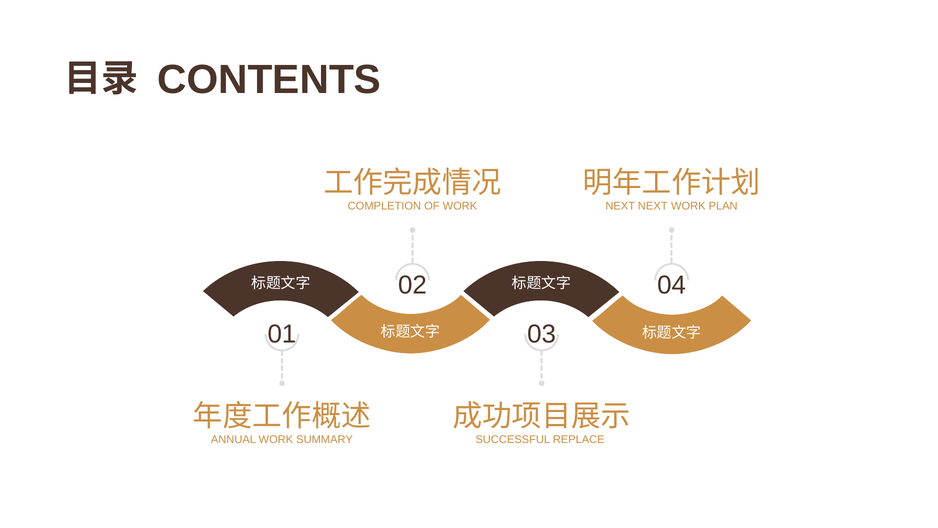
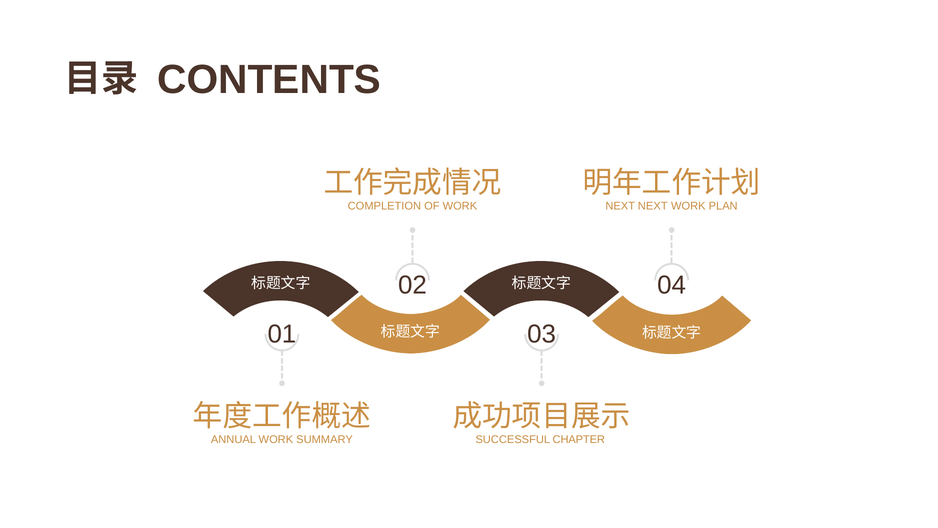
REPLACE: REPLACE -> CHAPTER
